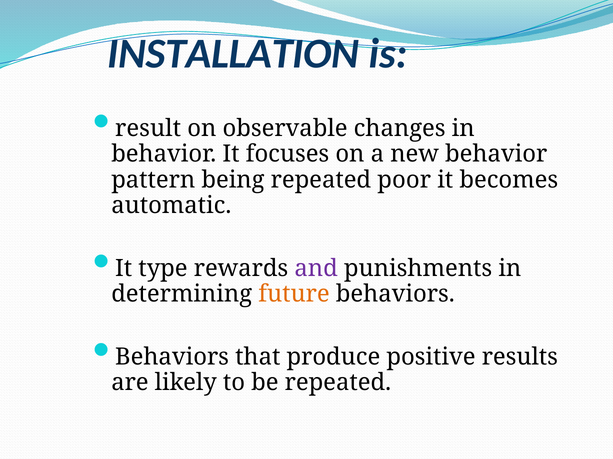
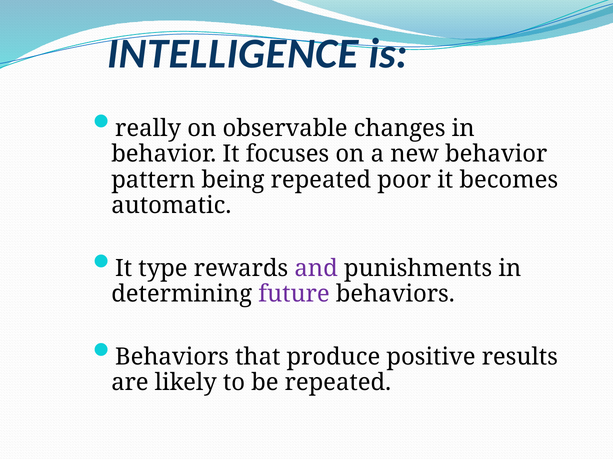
INSTALLATION: INSTALLATION -> INTELLIGENCE
result: result -> really
future colour: orange -> purple
